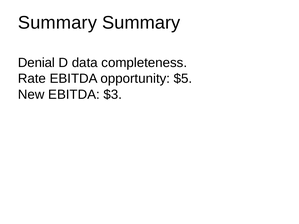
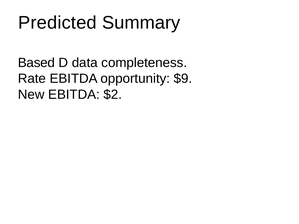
Summary at (57, 23): Summary -> Predicted
Denial: Denial -> Based
$5: $5 -> $9
$3: $3 -> $2
